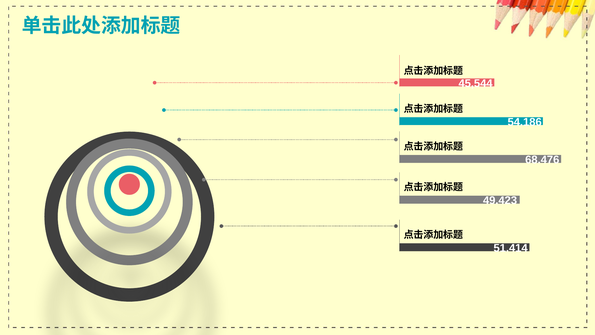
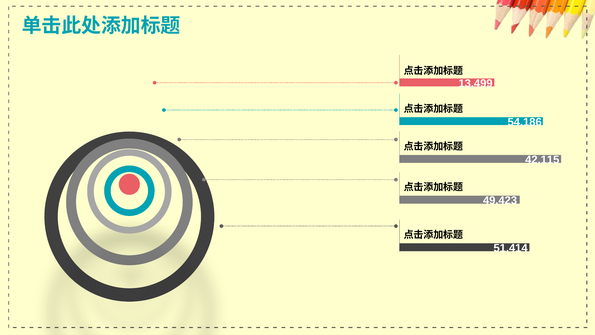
45,544: 45,544 -> 13,499
68.476: 68.476 -> 42.115
